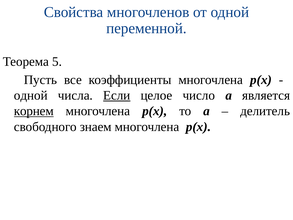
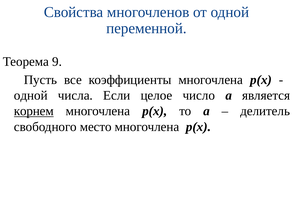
5: 5 -> 9
Если underline: present -> none
знаем: знаем -> место
